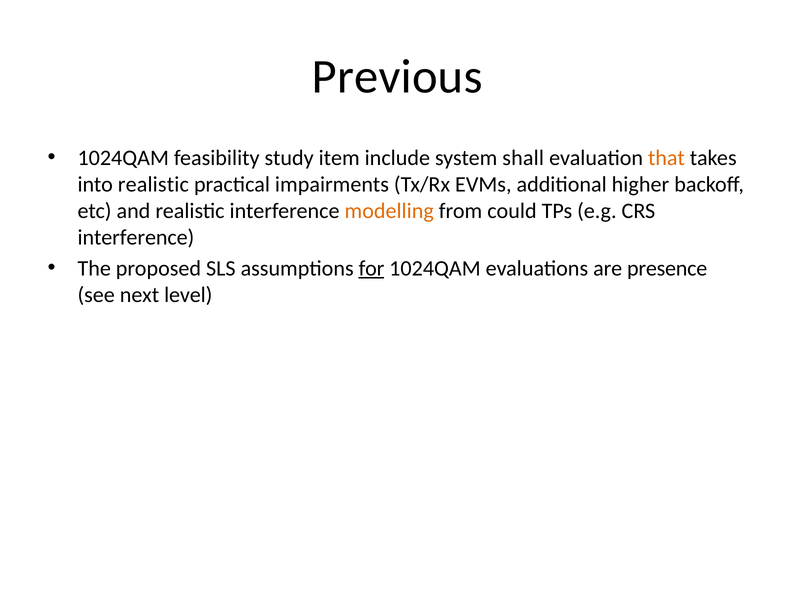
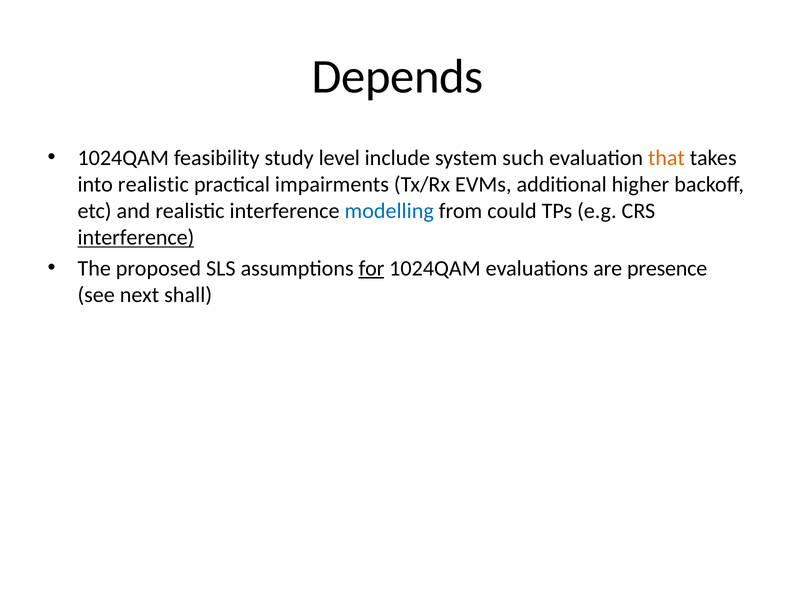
Previous: Previous -> Depends
item: item -> level
shall: shall -> such
modelling colour: orange -> blue
interference at (136, 238) underline: none -> present
level: level -> shall
